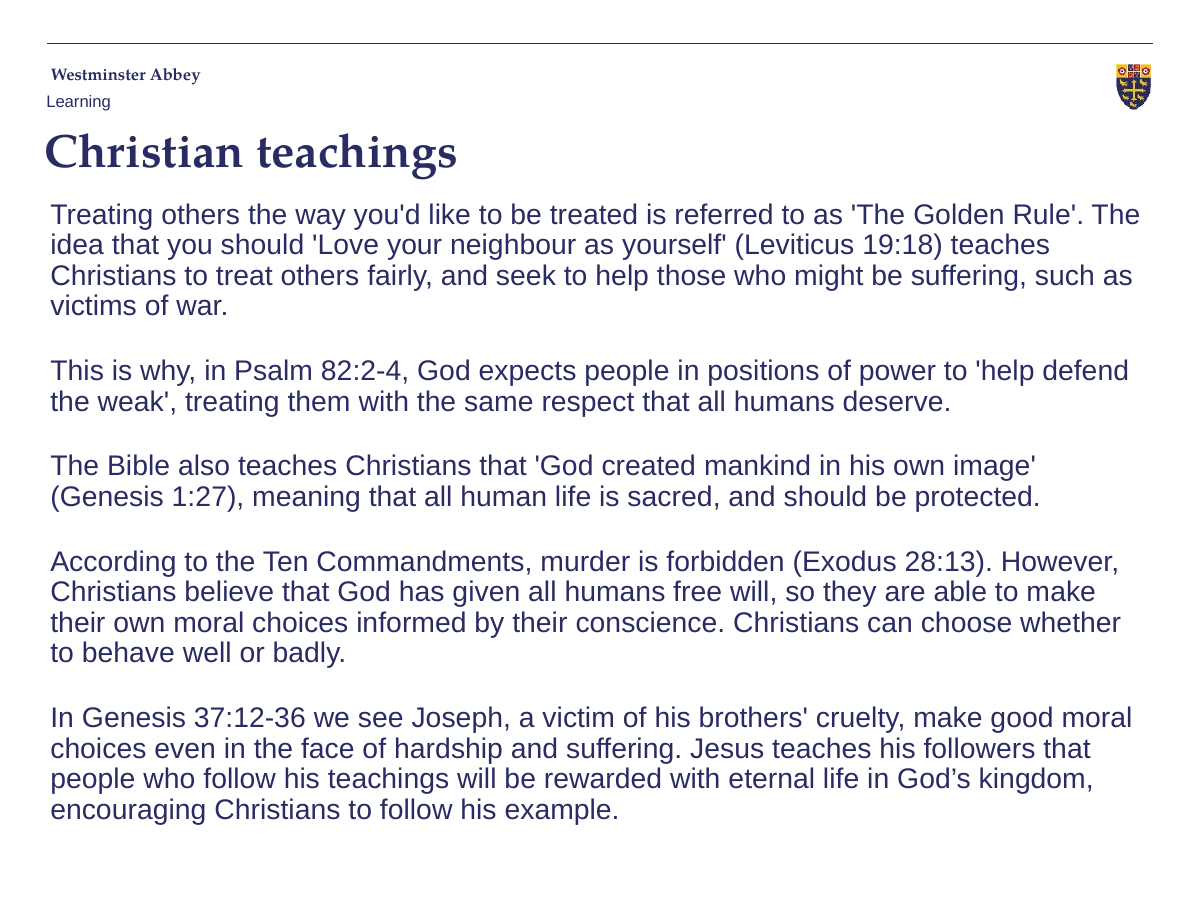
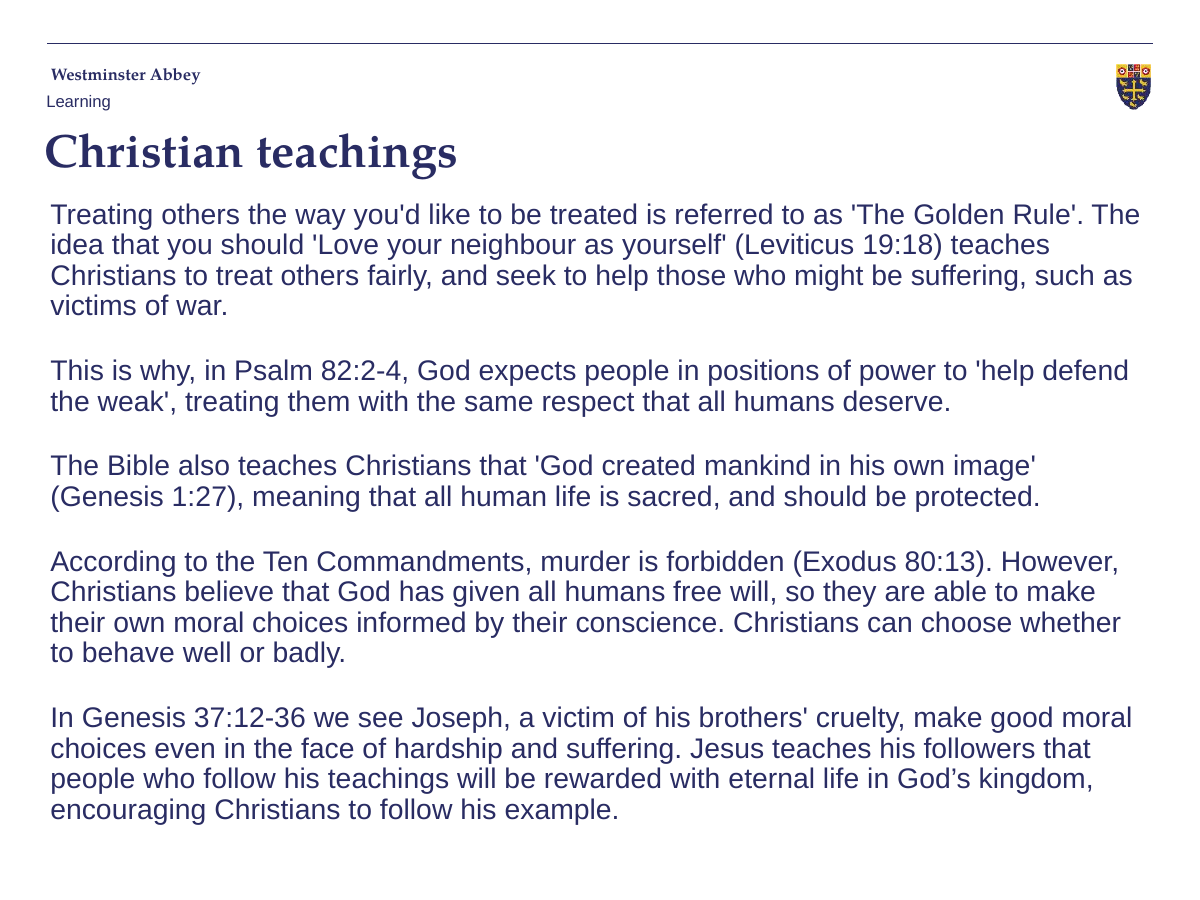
28:13: 28:13 -> 80:13
